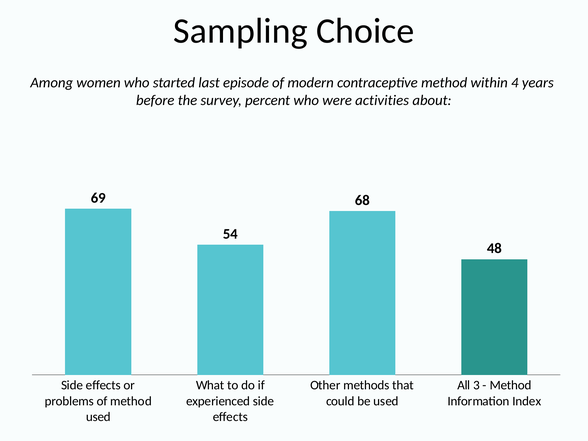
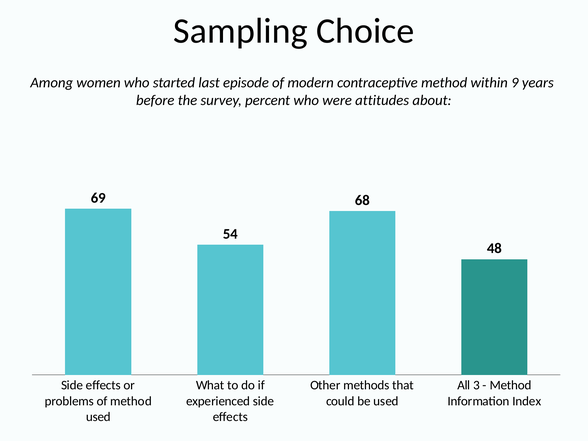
4: 4 -> 9
activities: activities -> attitudes
